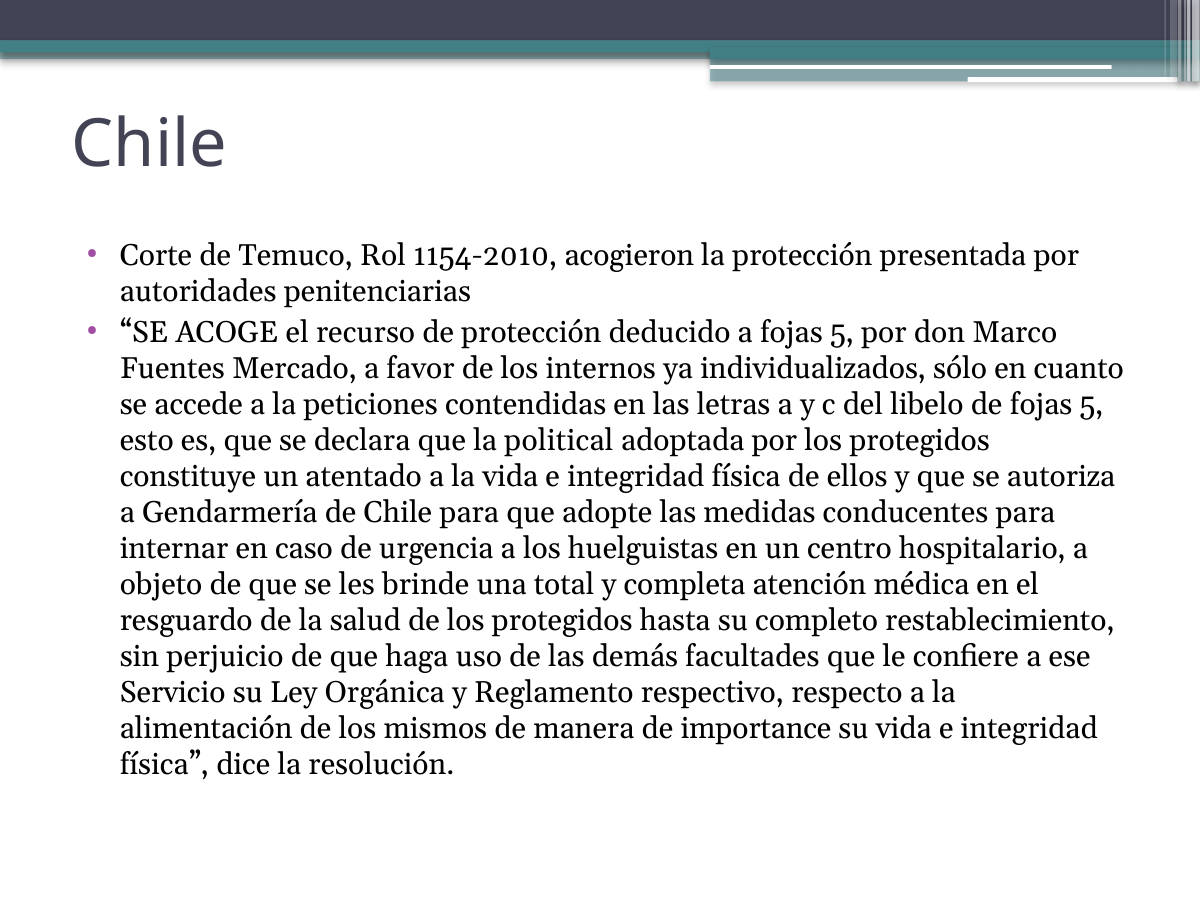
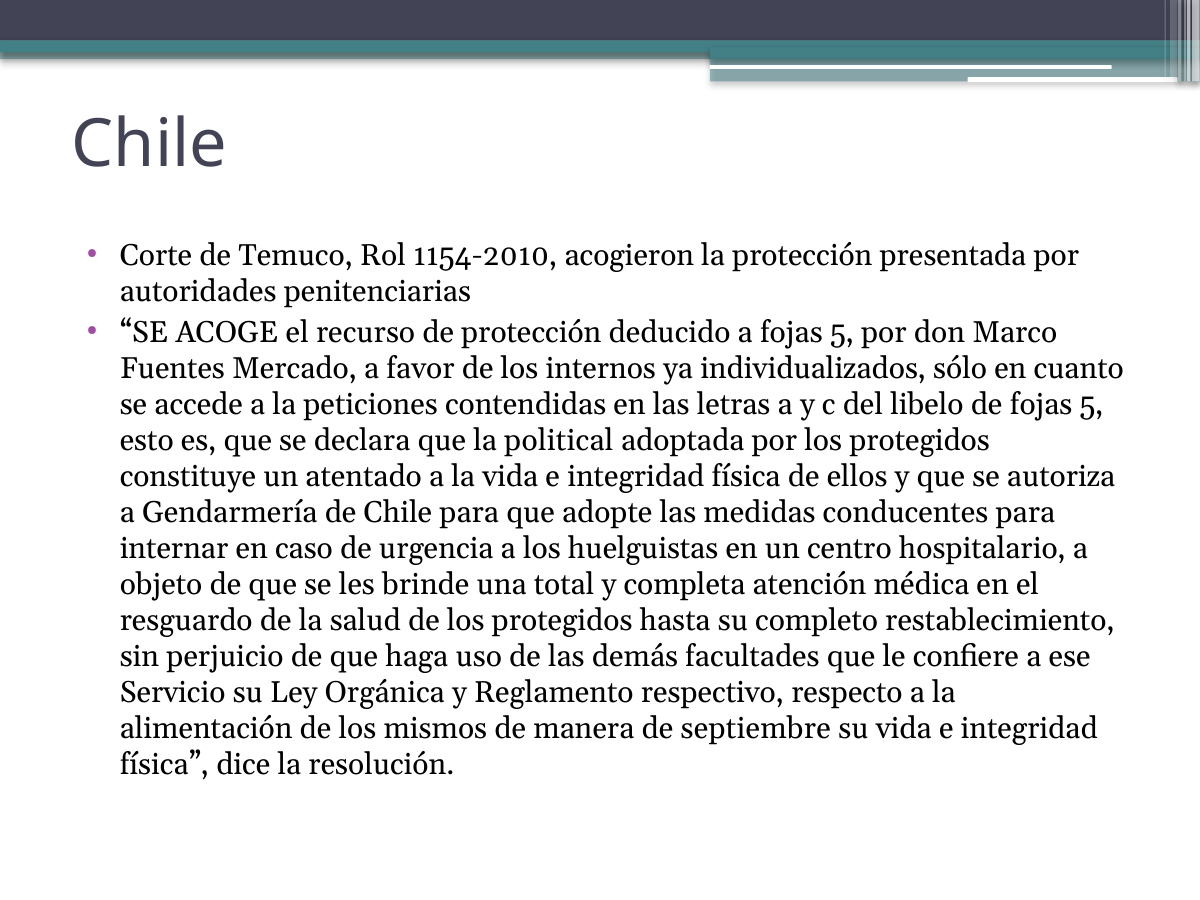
importance: importance -> septiembre
